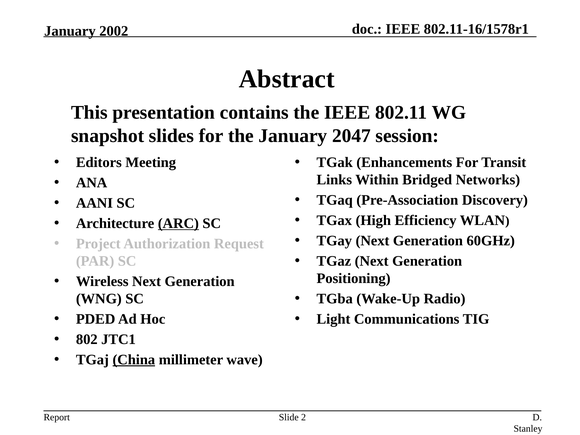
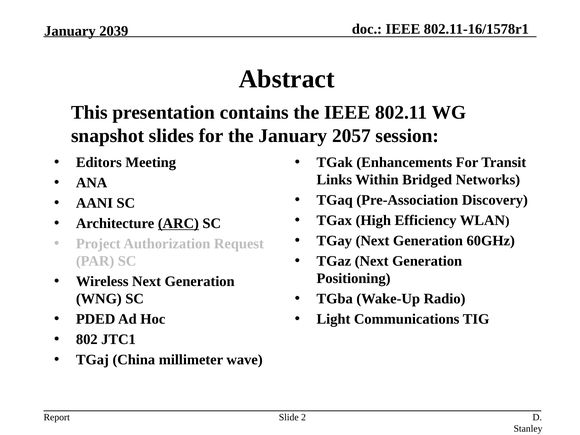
2002: 2002 -> 2039
2047: 2047 -> 2057
China underline: present -> none
